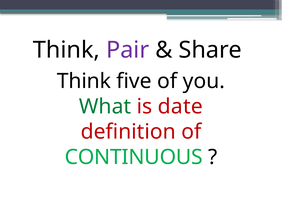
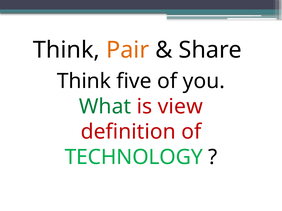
Pair colour: purple -> orange
date: date -> view
CONTINUOUS: CONTINUOUS -> TECHNOLOGY
